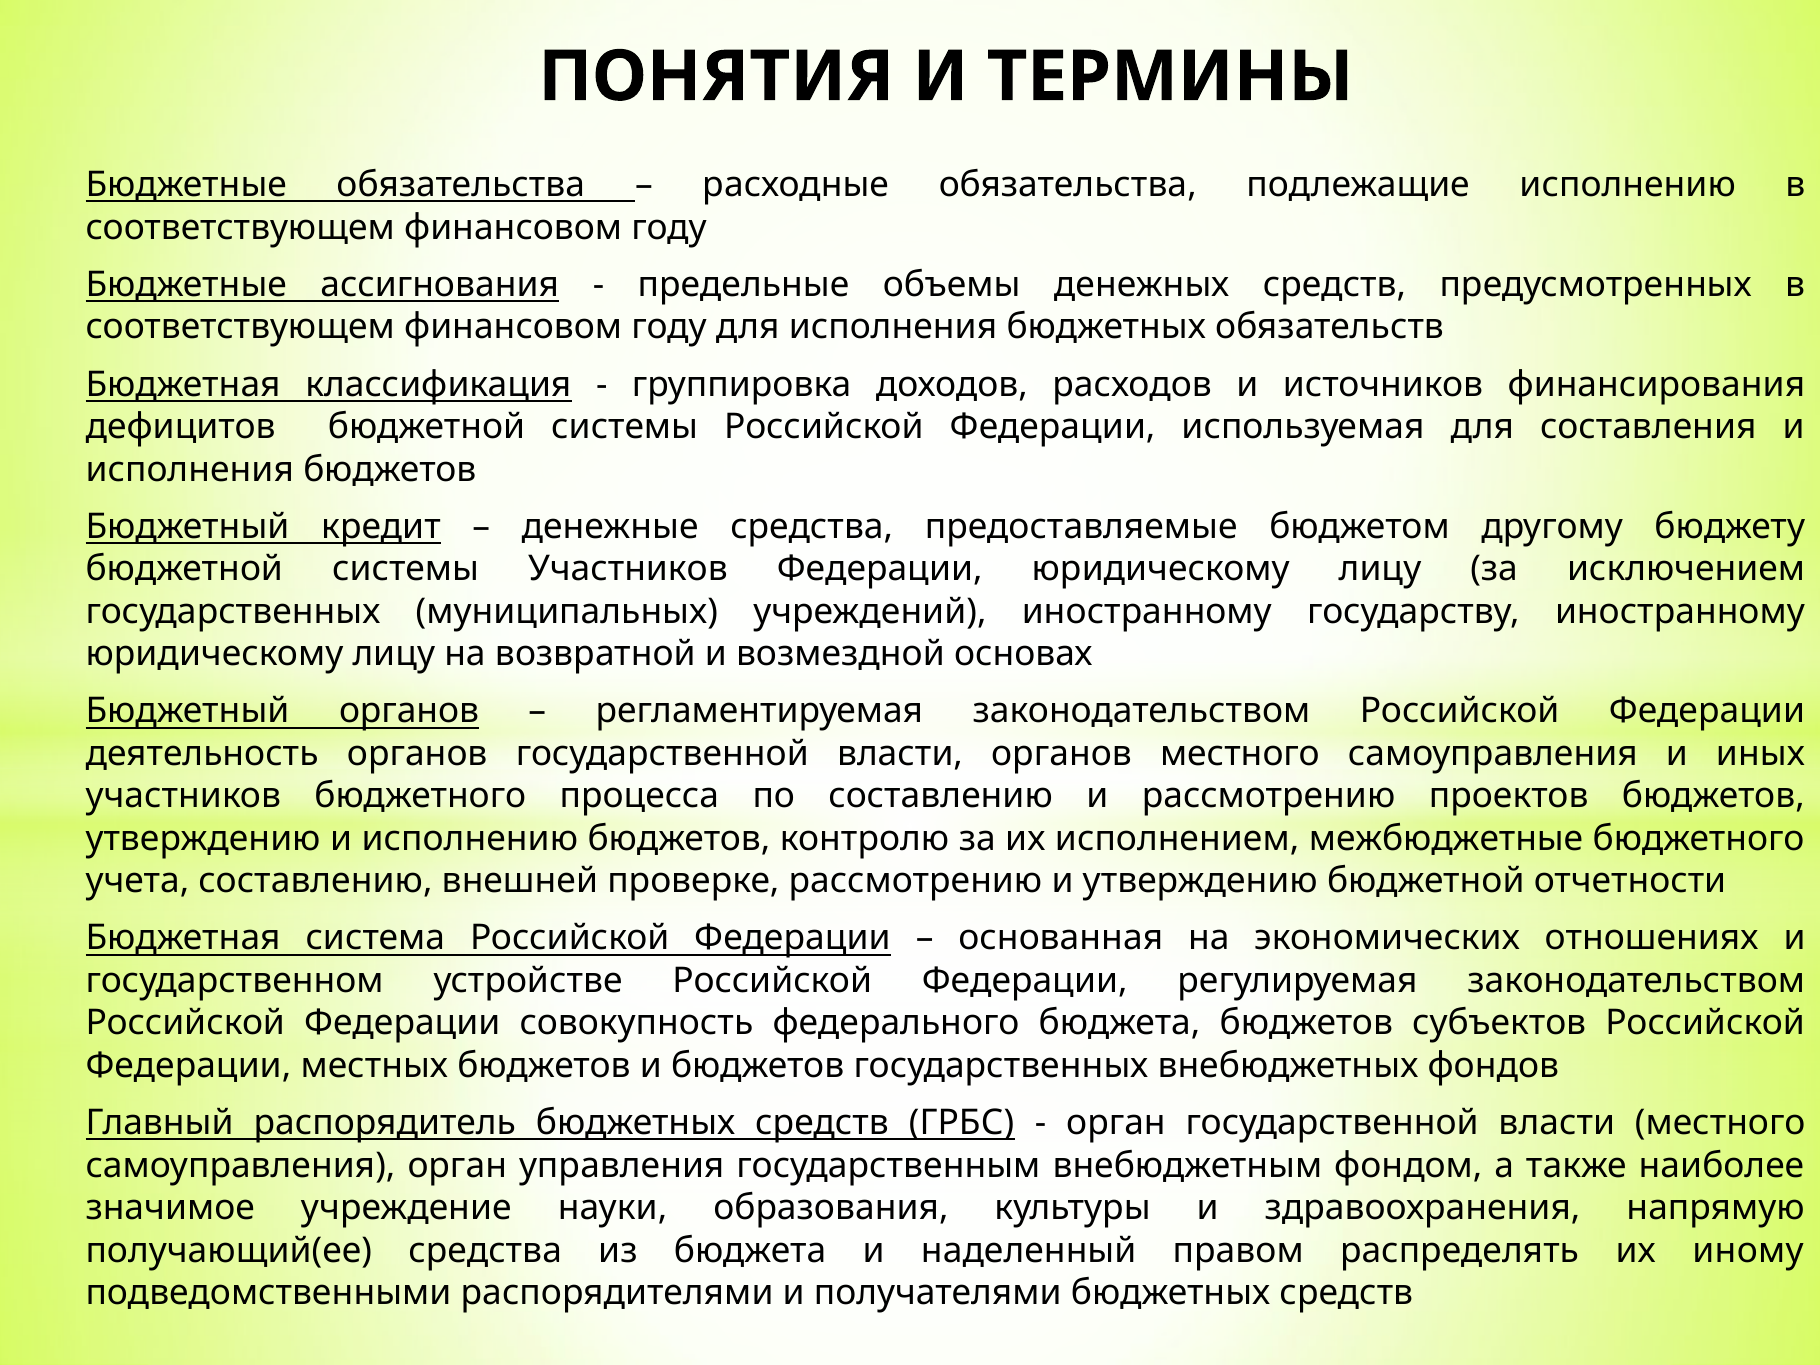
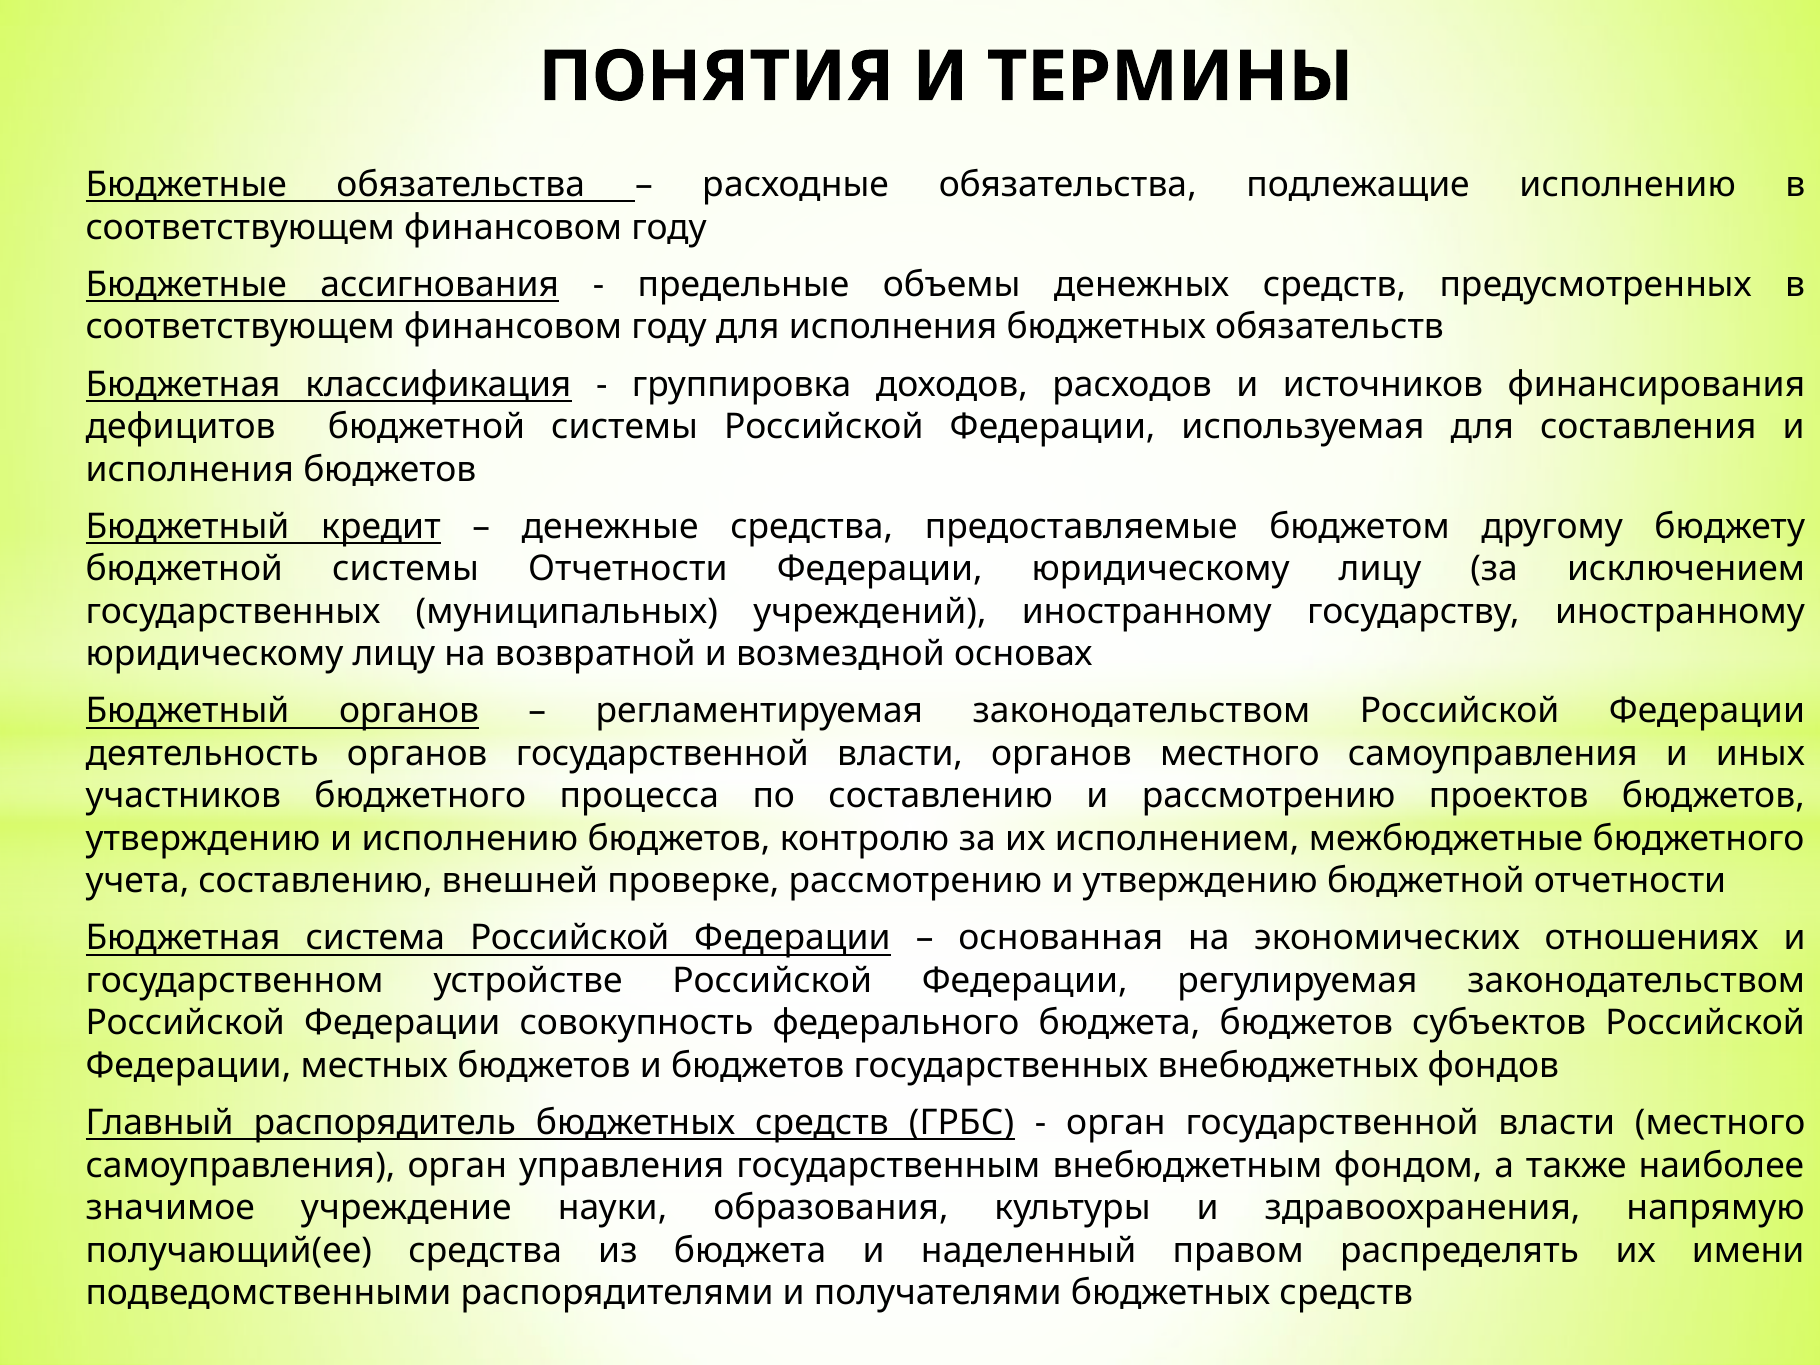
системы Участников: Участников -> Отчетности
иному: иному -> имени
